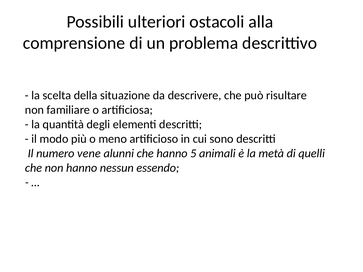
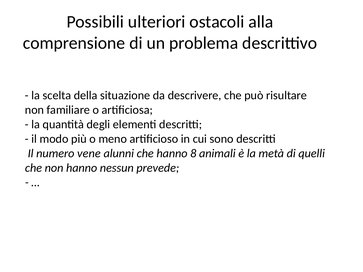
5: 5 -> 8
essendo: essendo -> prevede
